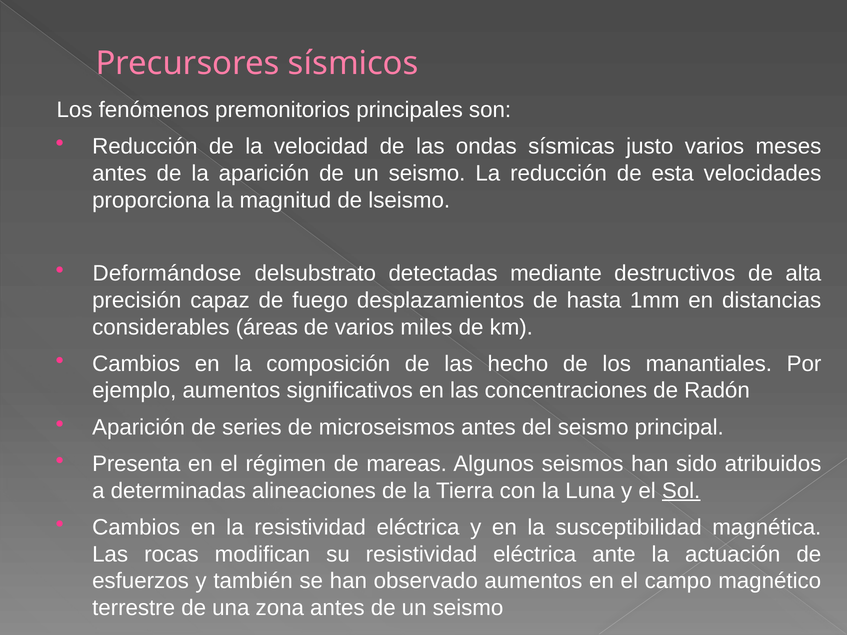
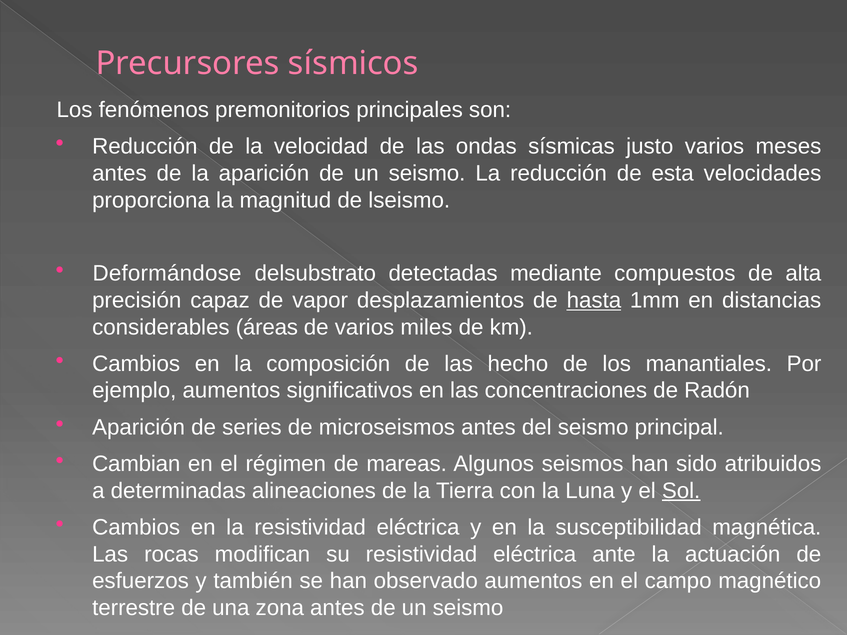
destructivos: destructivos -> compuestos
fuego: fuego -> vapor
hasta underline: none -> present
Presenta: Presenta -> Cambian
